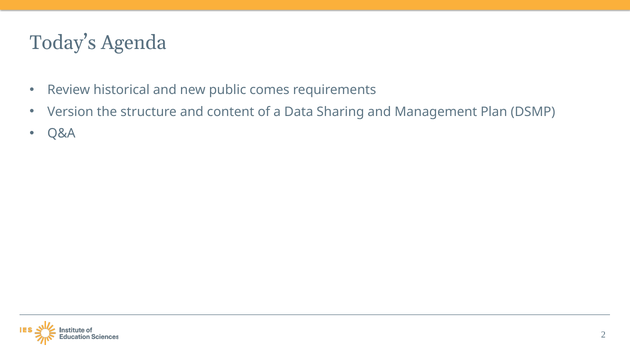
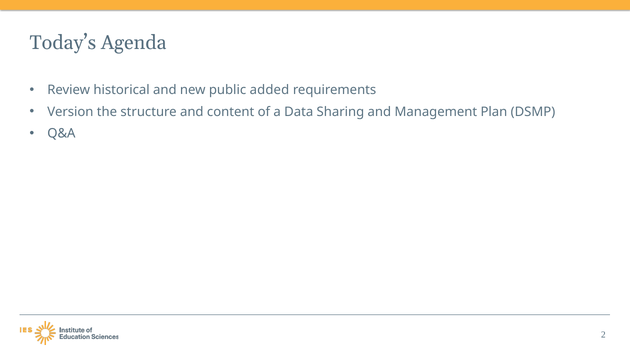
comes: comes -> added
